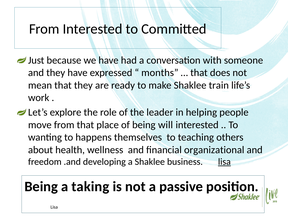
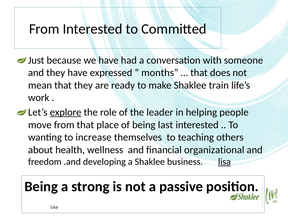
explore underline: none -> present
will: will -> last
happens: happens -> increase
taking: taking -> strong
